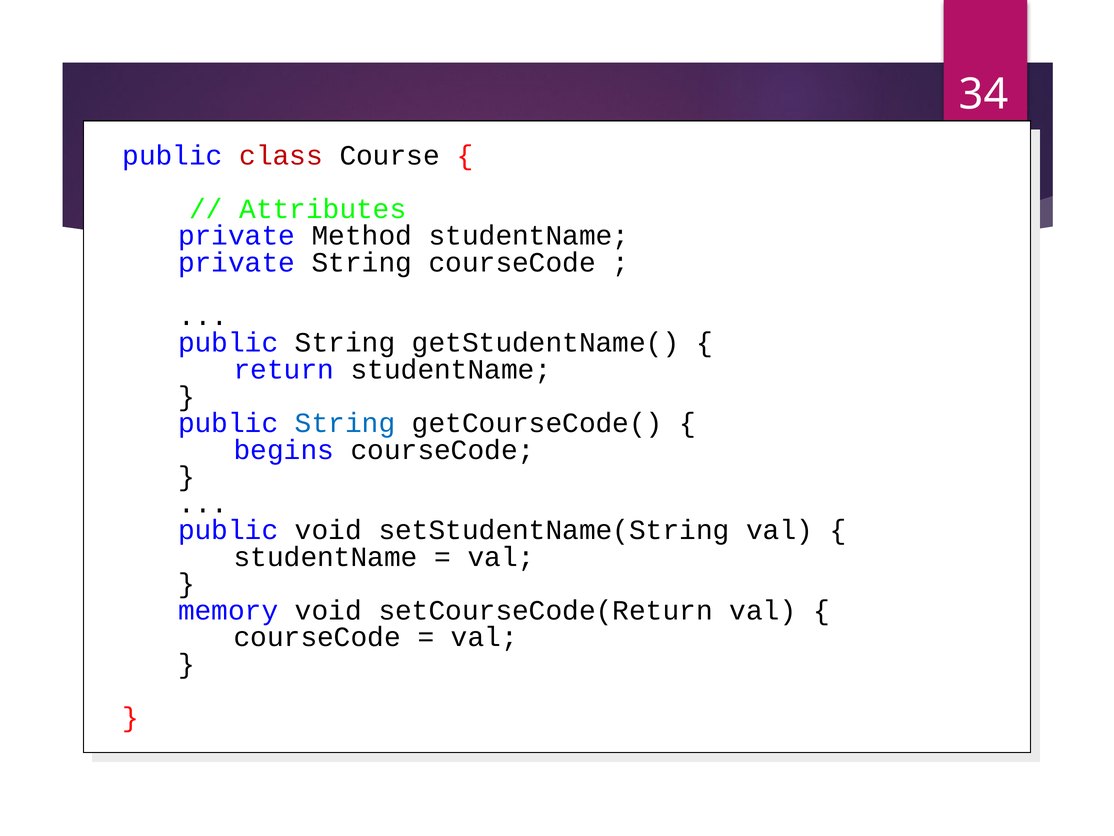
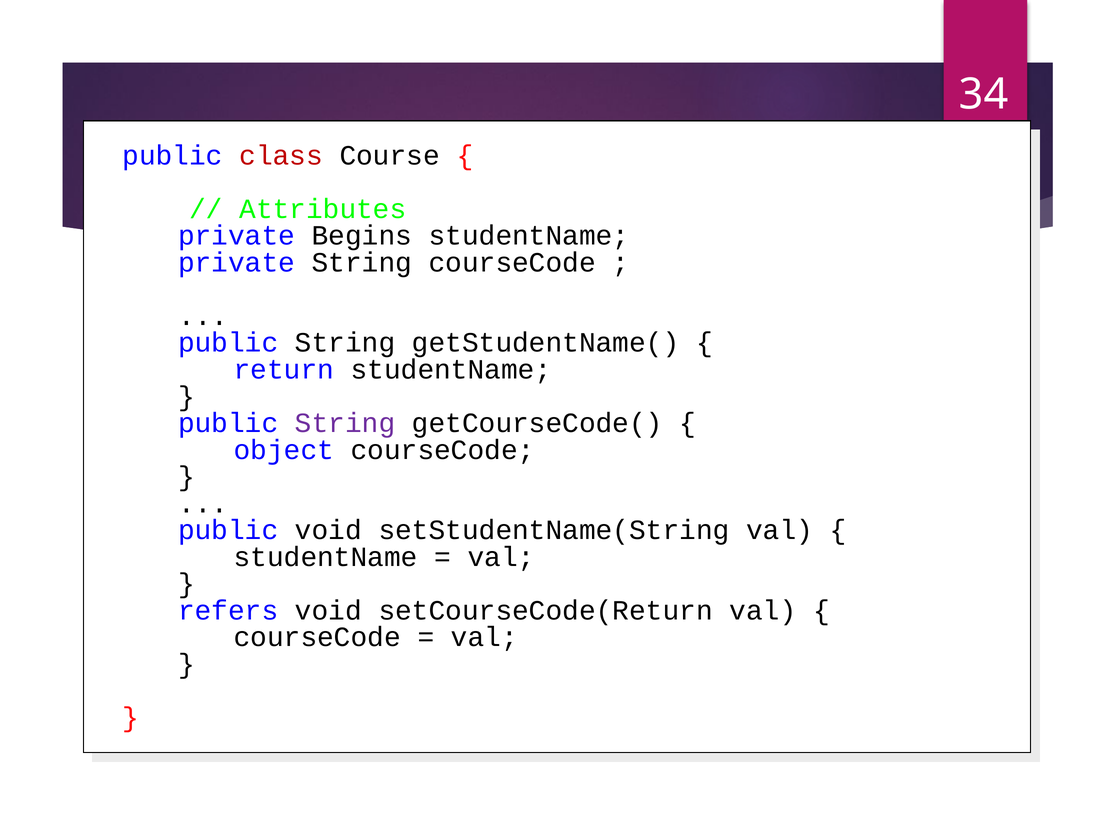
Method: Method -> Begins
String at (345, 423) colour: blue -> purple
begins: begins -> object
memory: memory -> refers
